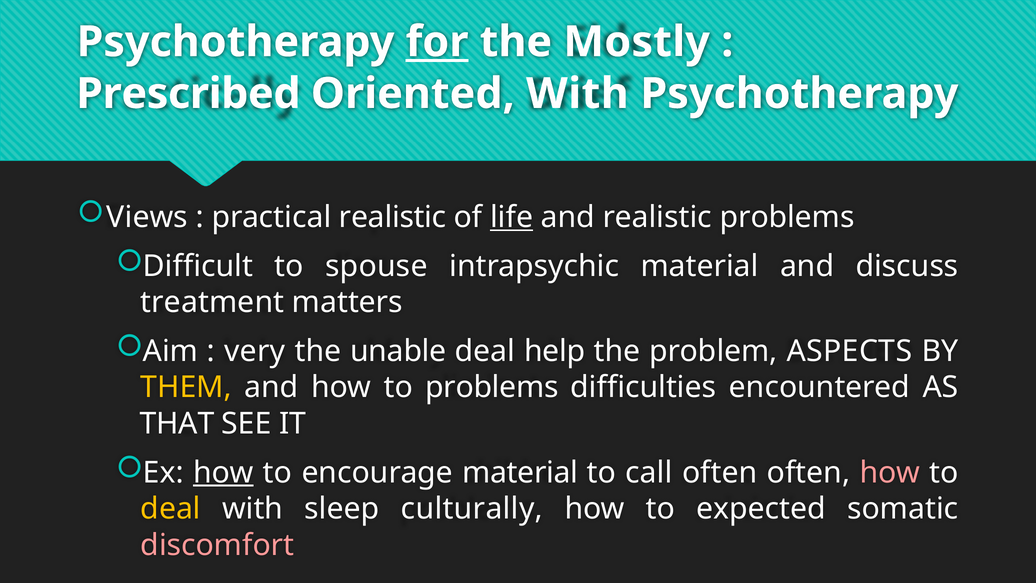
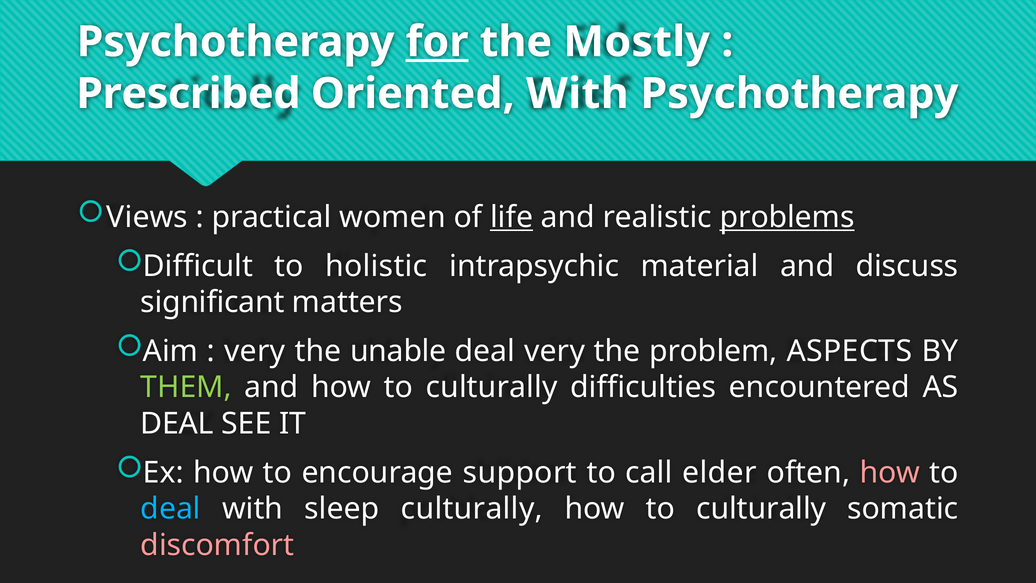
practical realistic: realistic -> women
problems at (787, 217) underline: none -> present
spouse: spouse -> holistic
treatment: treatment -> significant
deal help: help -> very
THEM colour: yellow -> light green
and how to problems: problems -> culturally
THAT at (177, 424): THAT -> DEAL
how at (223, 472) underline: present -> none
encourage material: material -> support
call often: often -> elder
deal at (171, 509) colour: yellow -> light blue
expected at (761, 509): expected -> culturally
